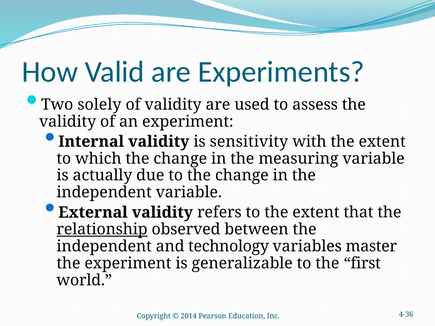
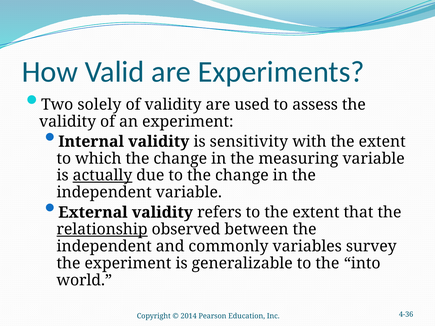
actually underline: none -> present
technology: technology -> commonly
master: master -> survey
first: first -> into
